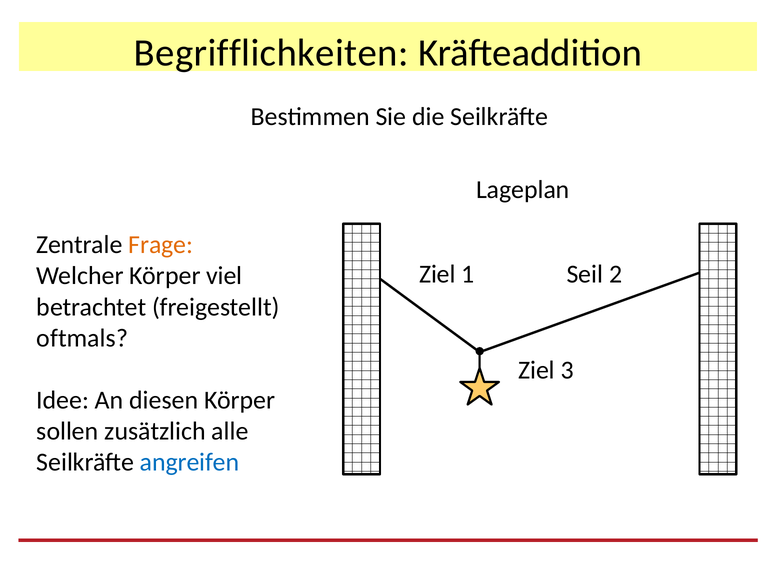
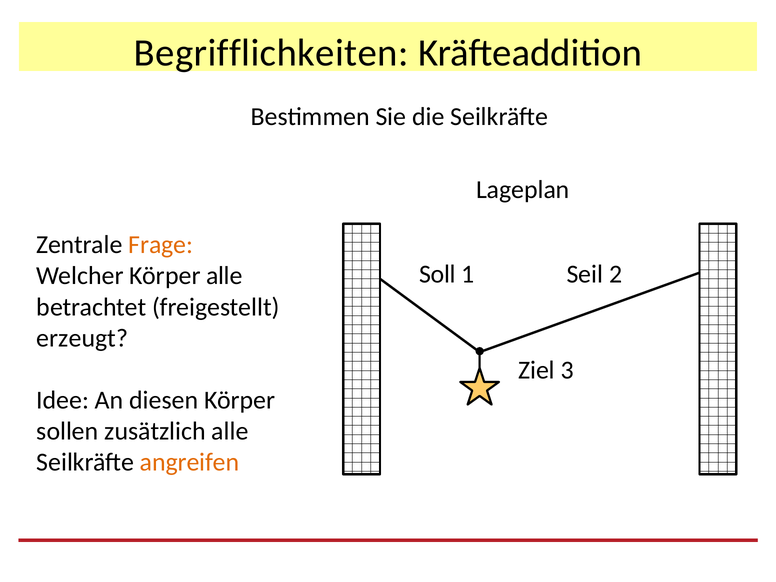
Ziel at (437, 274): Ziel -> Soll
Körper viel: viel -> alle
oftmals: oftmals -> erzeugt
angreifen colour: blue -> orange
